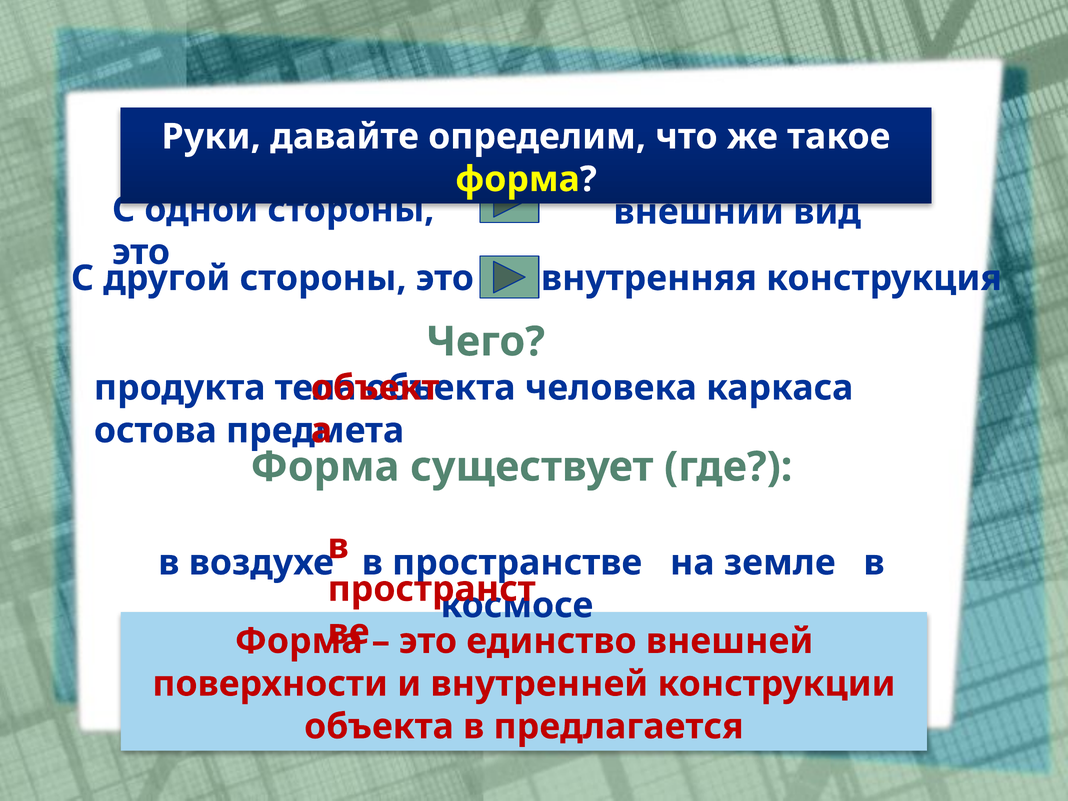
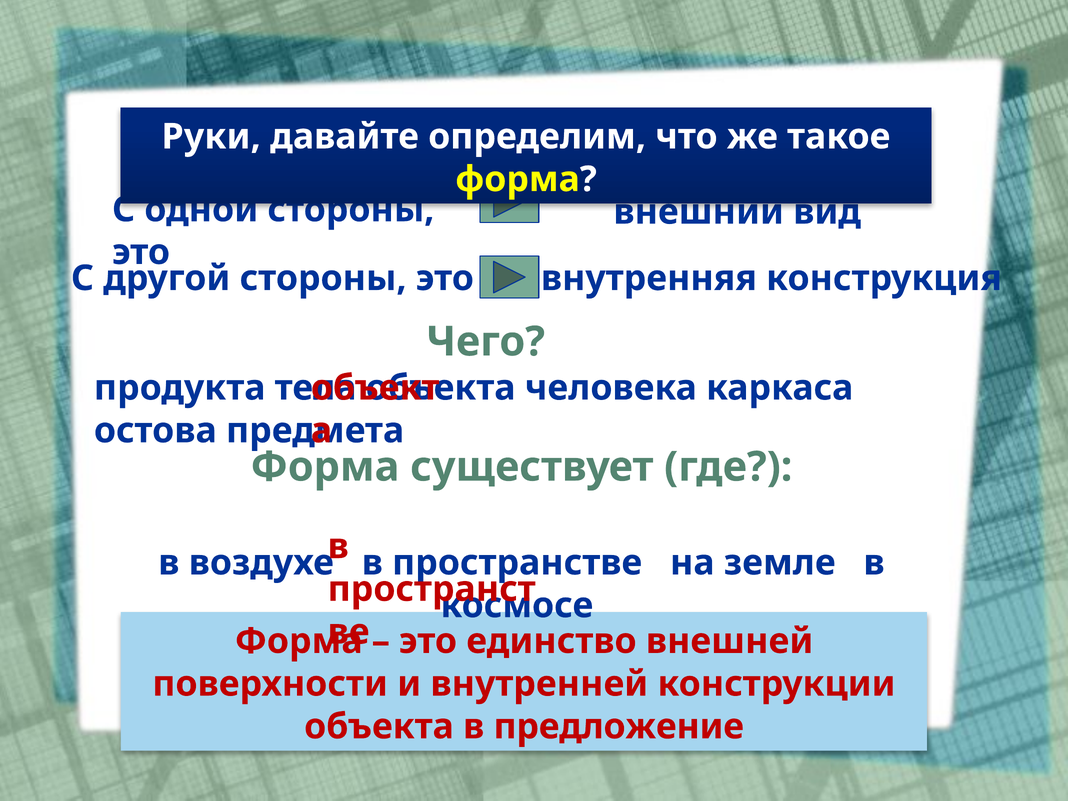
предлагается: предлагается -> предложение
